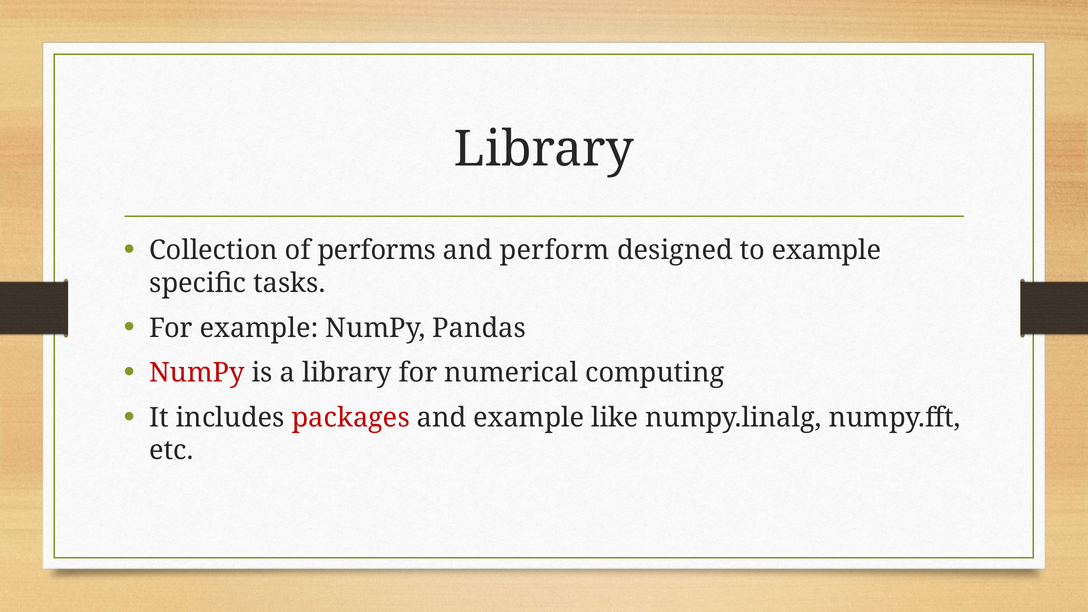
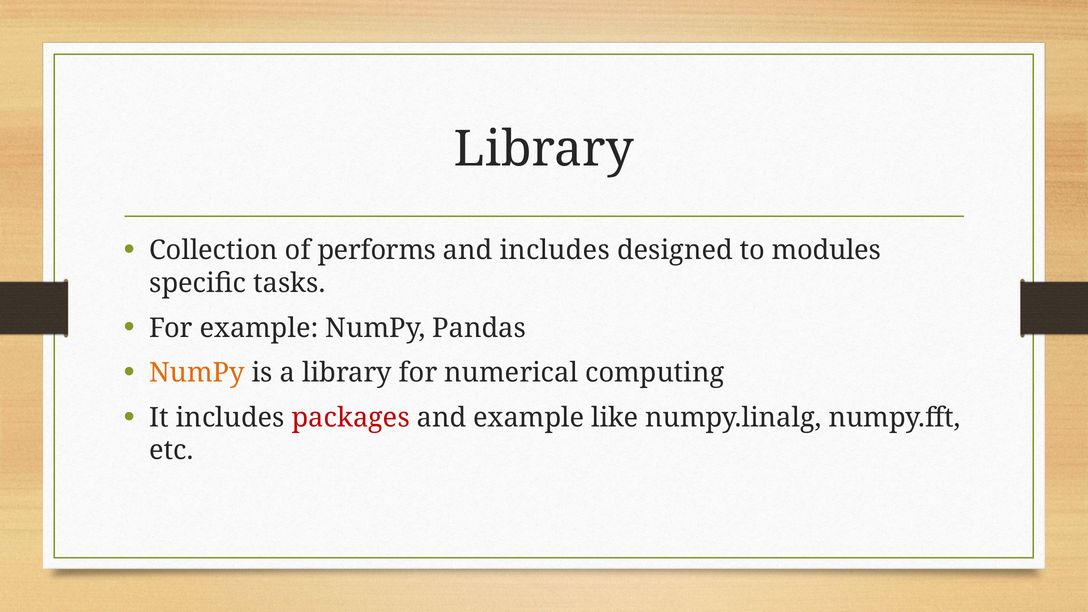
and perform: perform -> includes
to example: example -> modules
NumPy at (197, 373) colour: red -> orange
